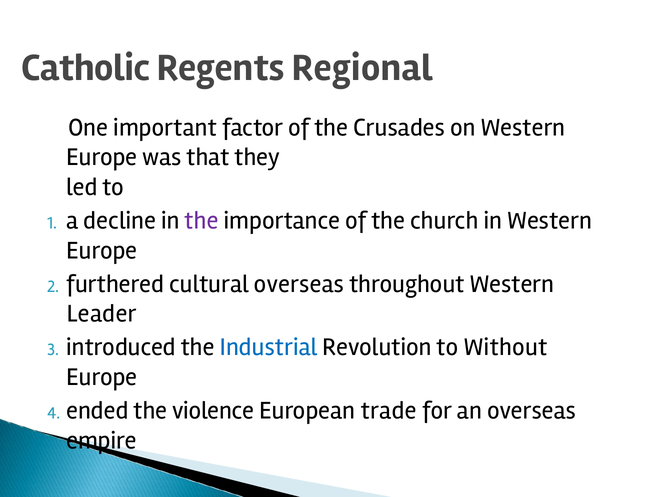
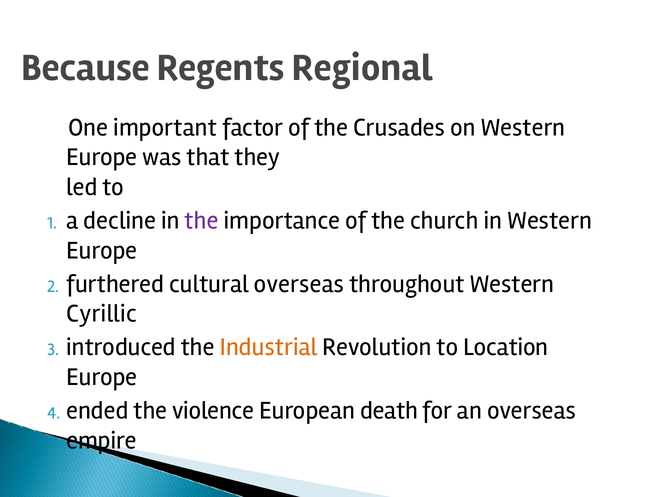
Catholic: Catholic -> Because
Leader: Leader -> Cyrillic
Industrial colour: blue -> orange
Without: Without -> Location
trade: trade -> death
